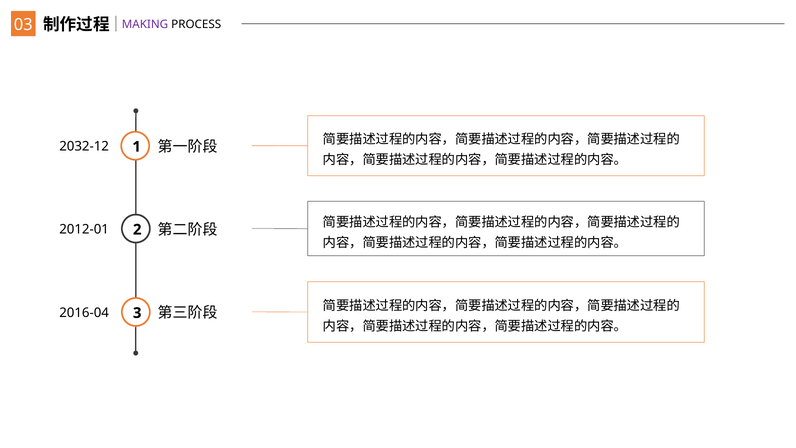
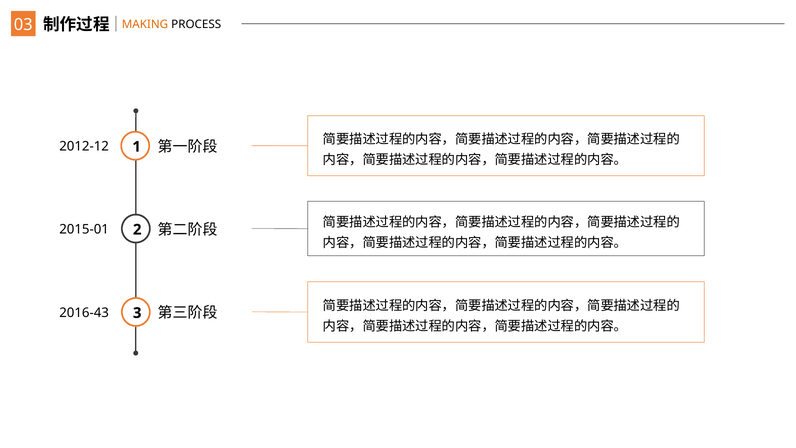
MAKING colour: purple -> orange
2032-12: 2032-12 -> 2012-12
2012-01: 2012-01 -> 2015-01
2016-04: 2016-04 -> 2016-43
